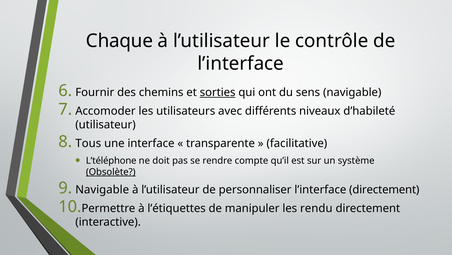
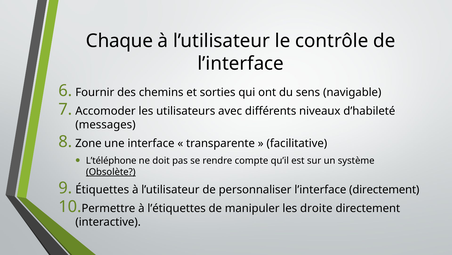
sorties underline: present -> none
utilisateur: utilisateur -> messages
Tous: Tous -> Zone
Navigable at (102, 189): Navigable -> Étiquettes
rendu: rendu -> droite
